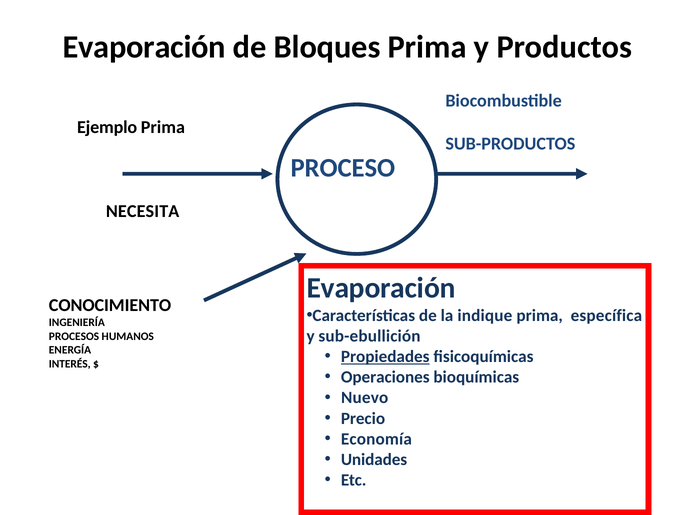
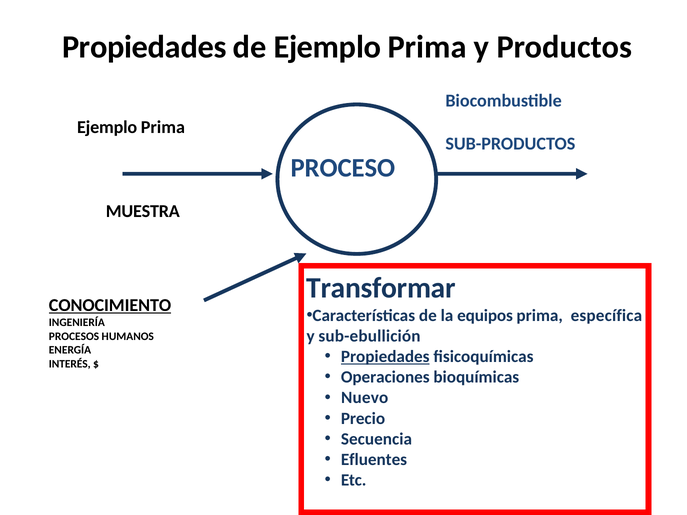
Evaporación at (144, 47): Evaporación -> Propiedades
de Bloques: Bloques -> Ejemplo
NECESITA: NECESITA -> MUESTRA
Evaporación at (381, 288): Evaporación -> Transformar
CONOCIMIENTO underline: none -> present
indique: indique -> equipos
Economía: Economía -> Secuencia
Unidades: Unidades -> Efluentes
